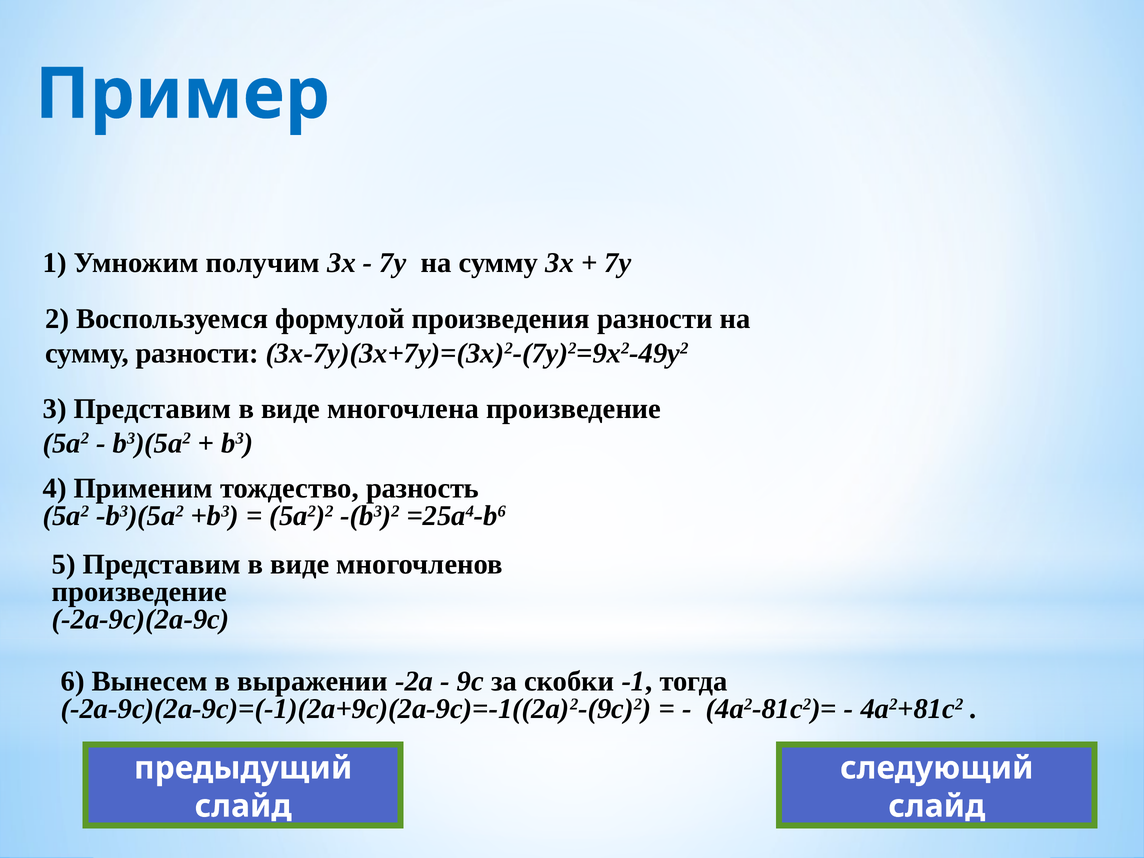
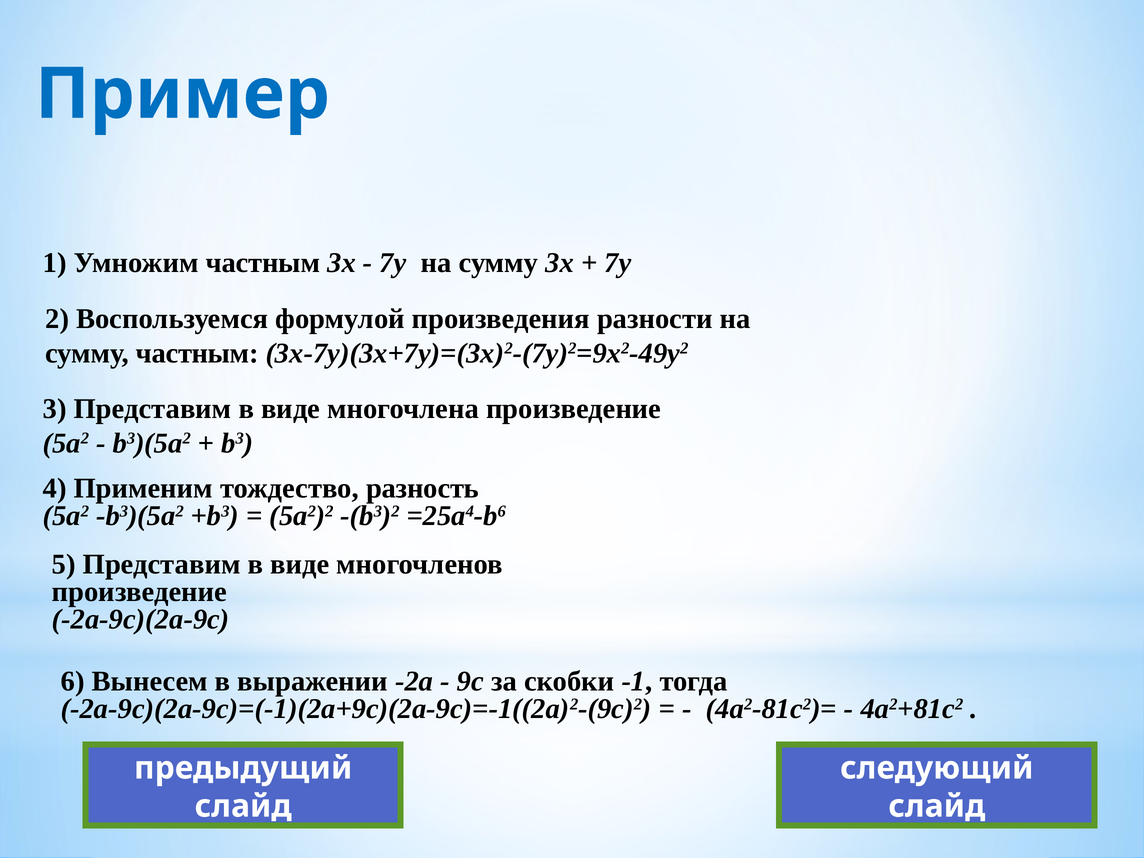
Умножим получим: получим -> частным
сумму разности: разности -> частным
